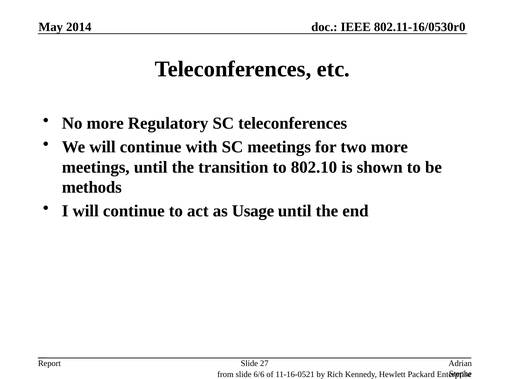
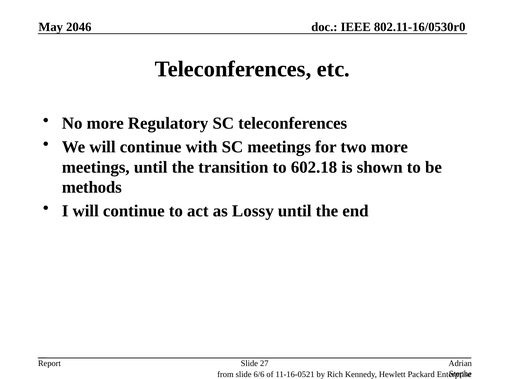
2014: 2014 -> 2046
802.10: 802.10 -> 602.18
Usage: Usage -> Lossy
